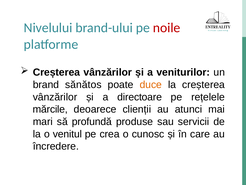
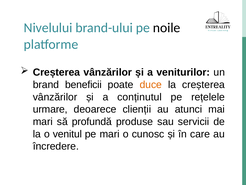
noile colour: red -> black
sănătos: sănătos -> beneficii
directoare: directoare -> conținutul
mărcile: mărcile -> urmare
pe crea: crea -> mari
